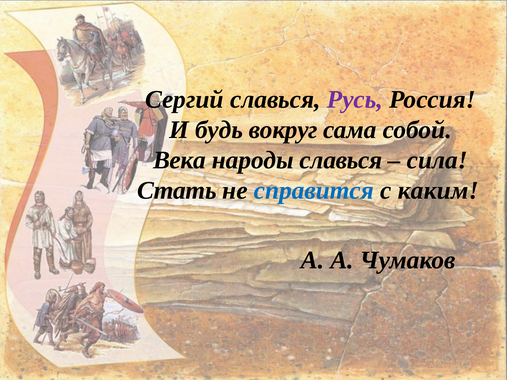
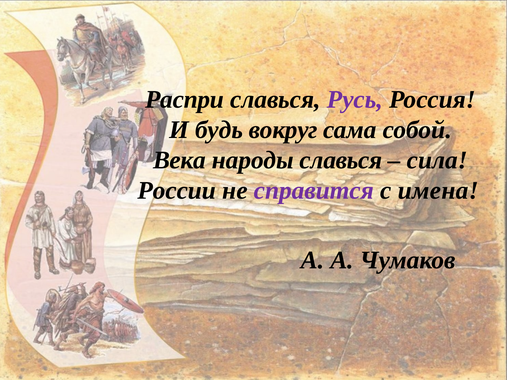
Сергий: Сергий -> Распри
Стать: Стать -> России
справится colour: blue -> purple
каким: каким -> имена
